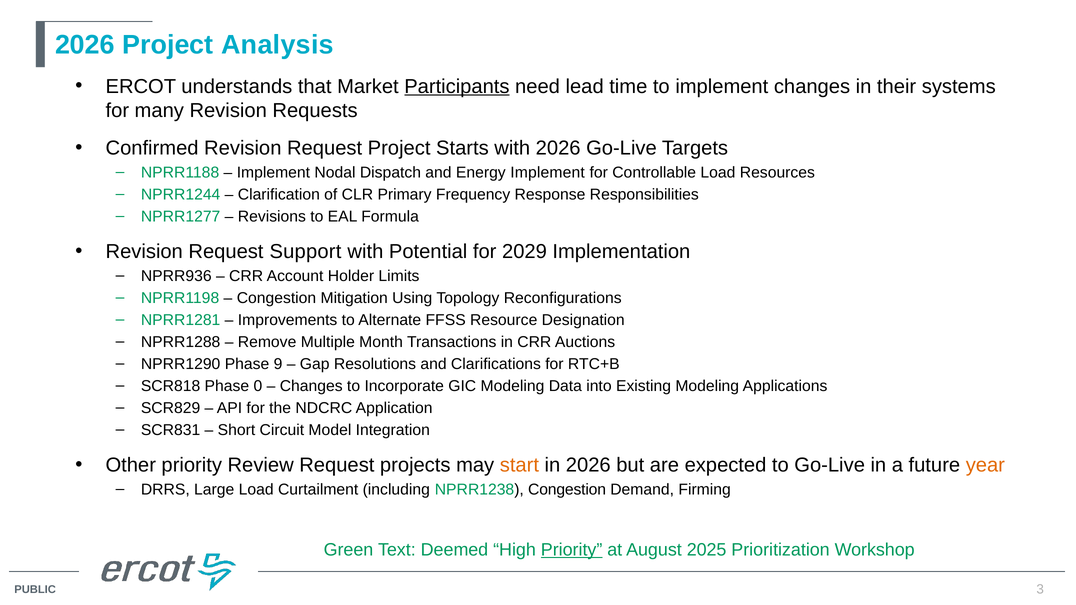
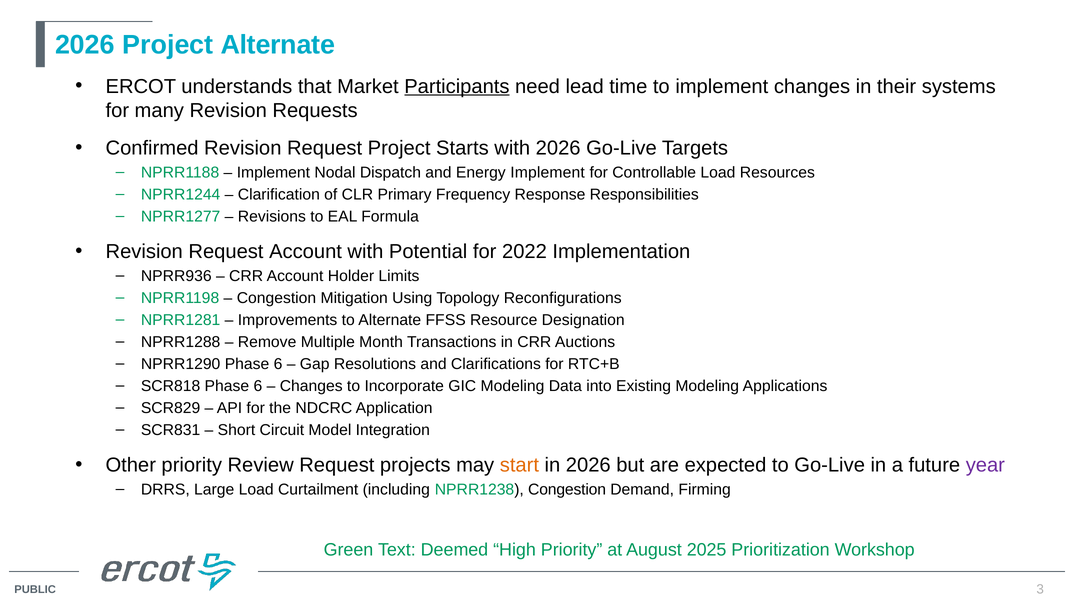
Project Analysis: Analysis -> Alternate
Request Support: Support -> Account
2029: 2029 -> 2022
NPRR1290 Phase 9: 9 -> 6
SCR818 Phase 0: 0 -> 6
year colour: orange -> purple
Priority at (572, 550) underline: present -> none
